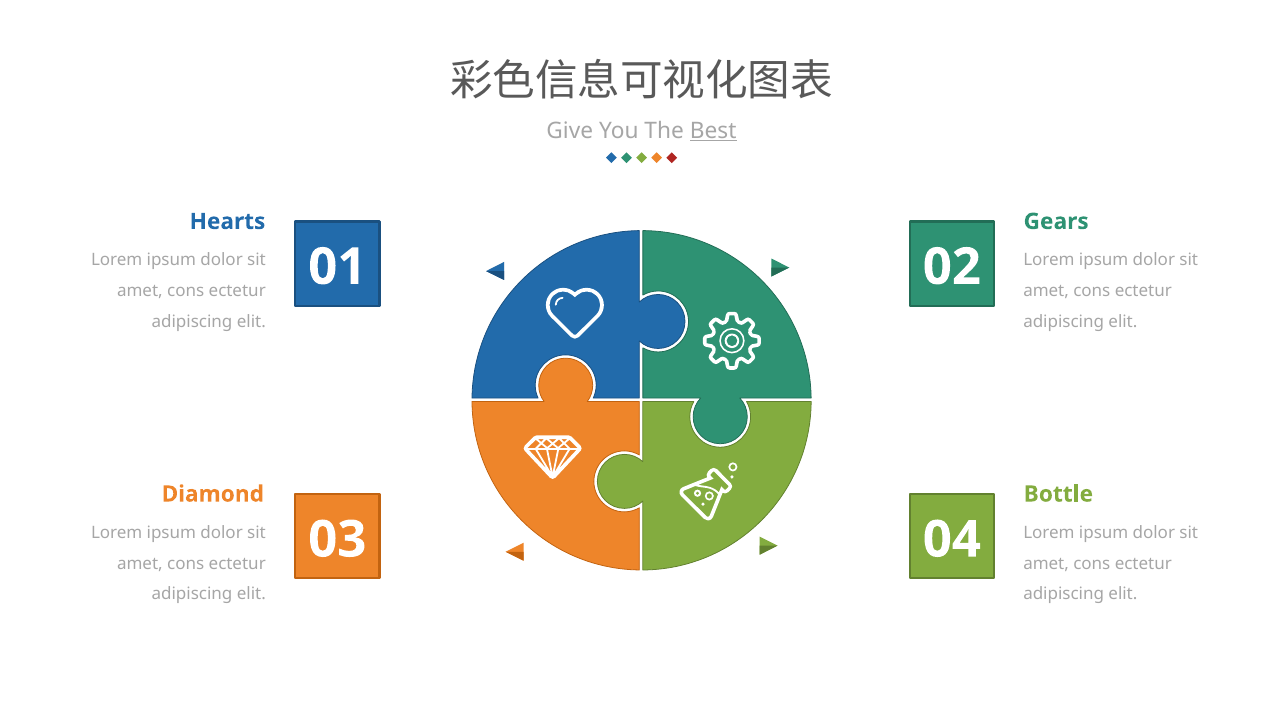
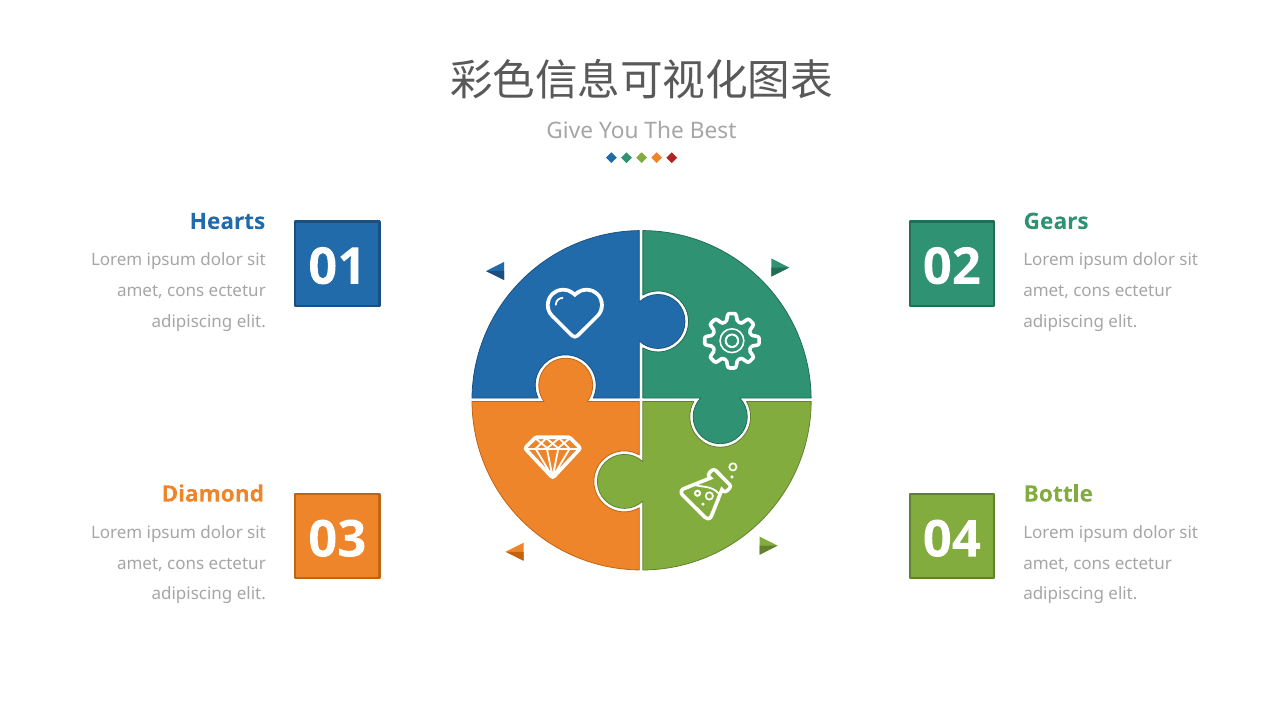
Best underline: present -> none
